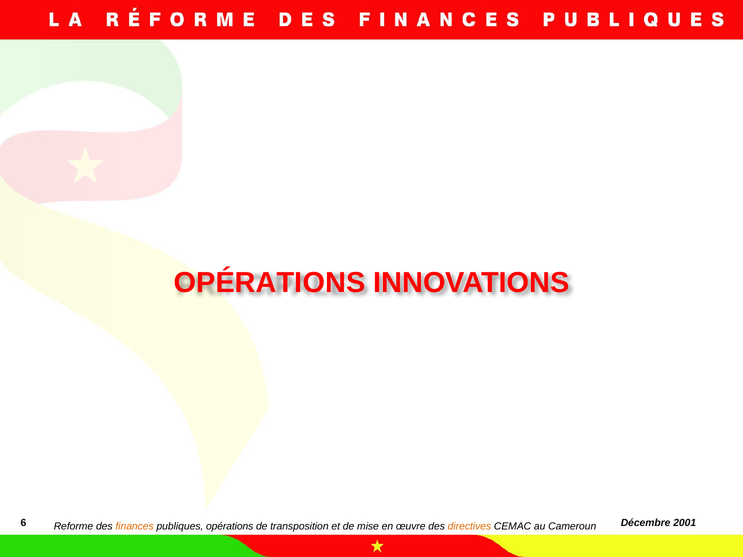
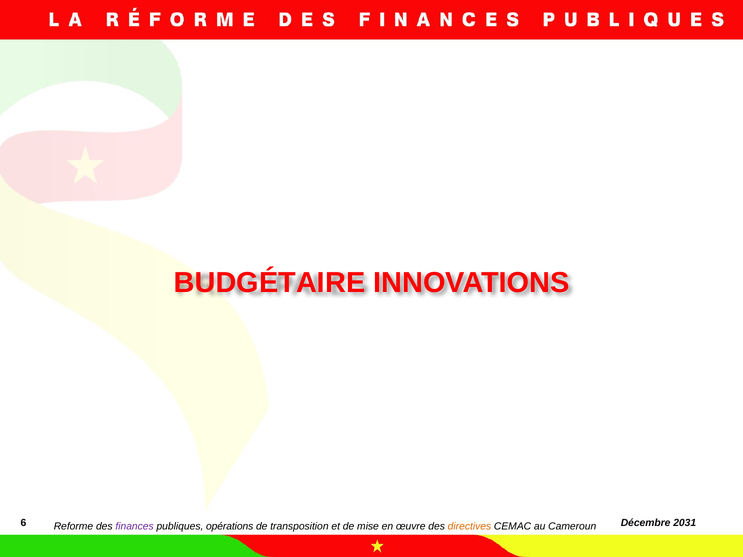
OPÉRATIONS at (269, 283): OPÉRATIONS -> BUDGÉTAIRE
2001: 2001 -> 2031
finances colour: orange -> purple
